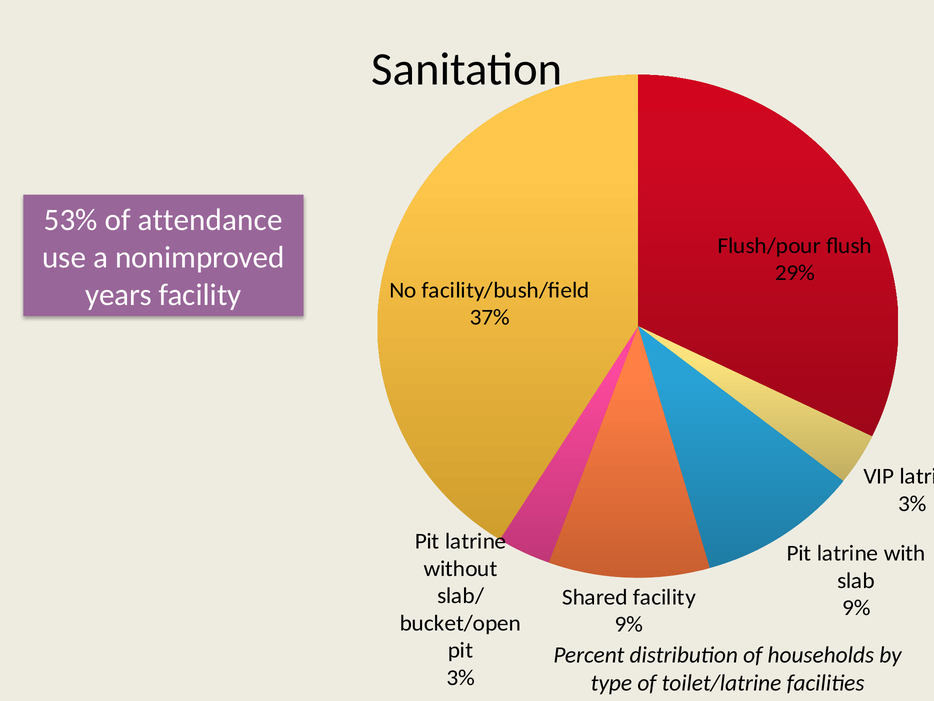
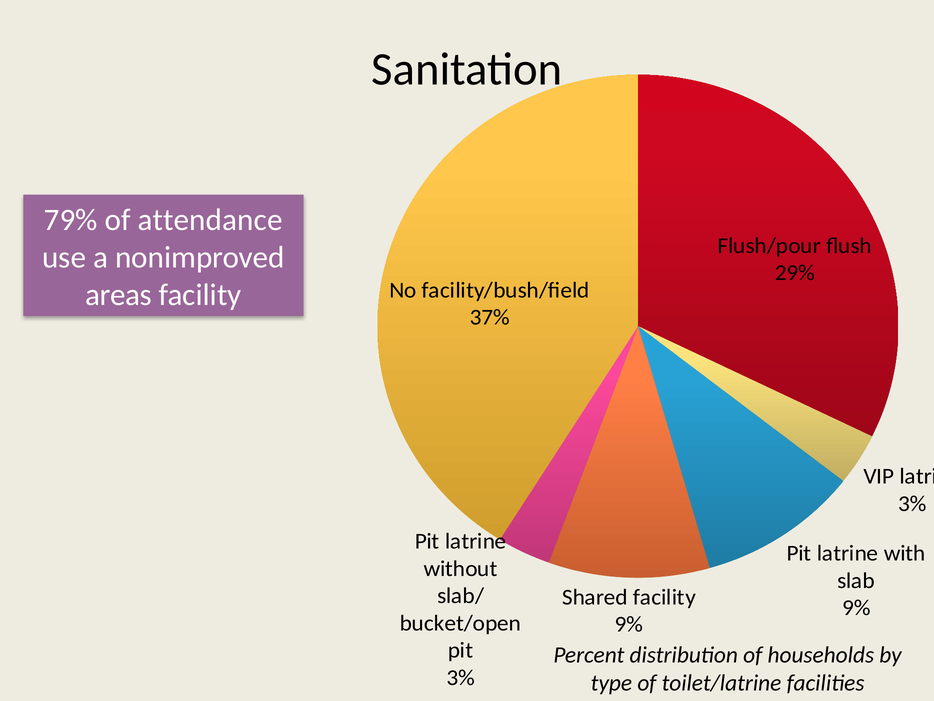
53%: 53% -> 79%
years: years -> areas
